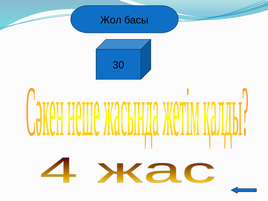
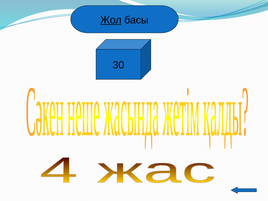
Жол underline: none -> present
